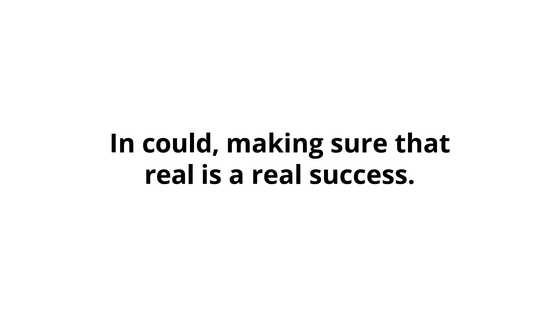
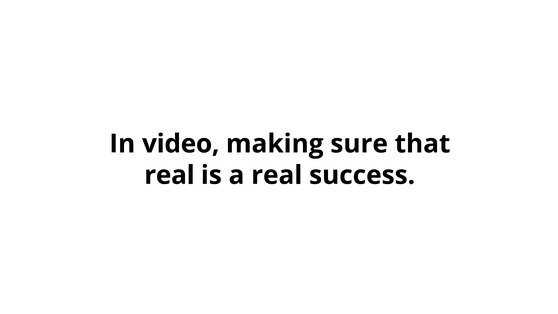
could: could -> video
